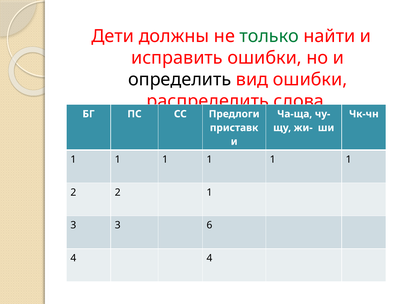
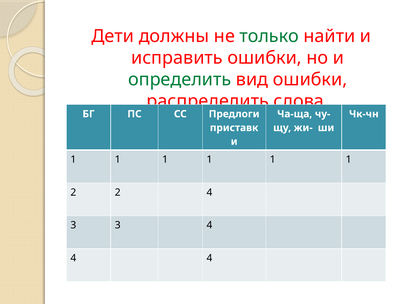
определить colour: black -> green
2 1: 1 -> 4
3 6: 6 -> 4
